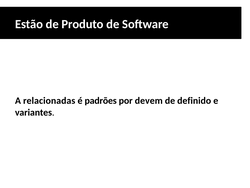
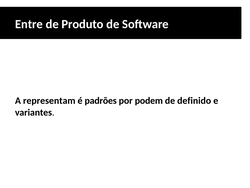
Estão: Estão -> Entre
relacionadas: relacionadas -> representam
devem: devem -> podem
